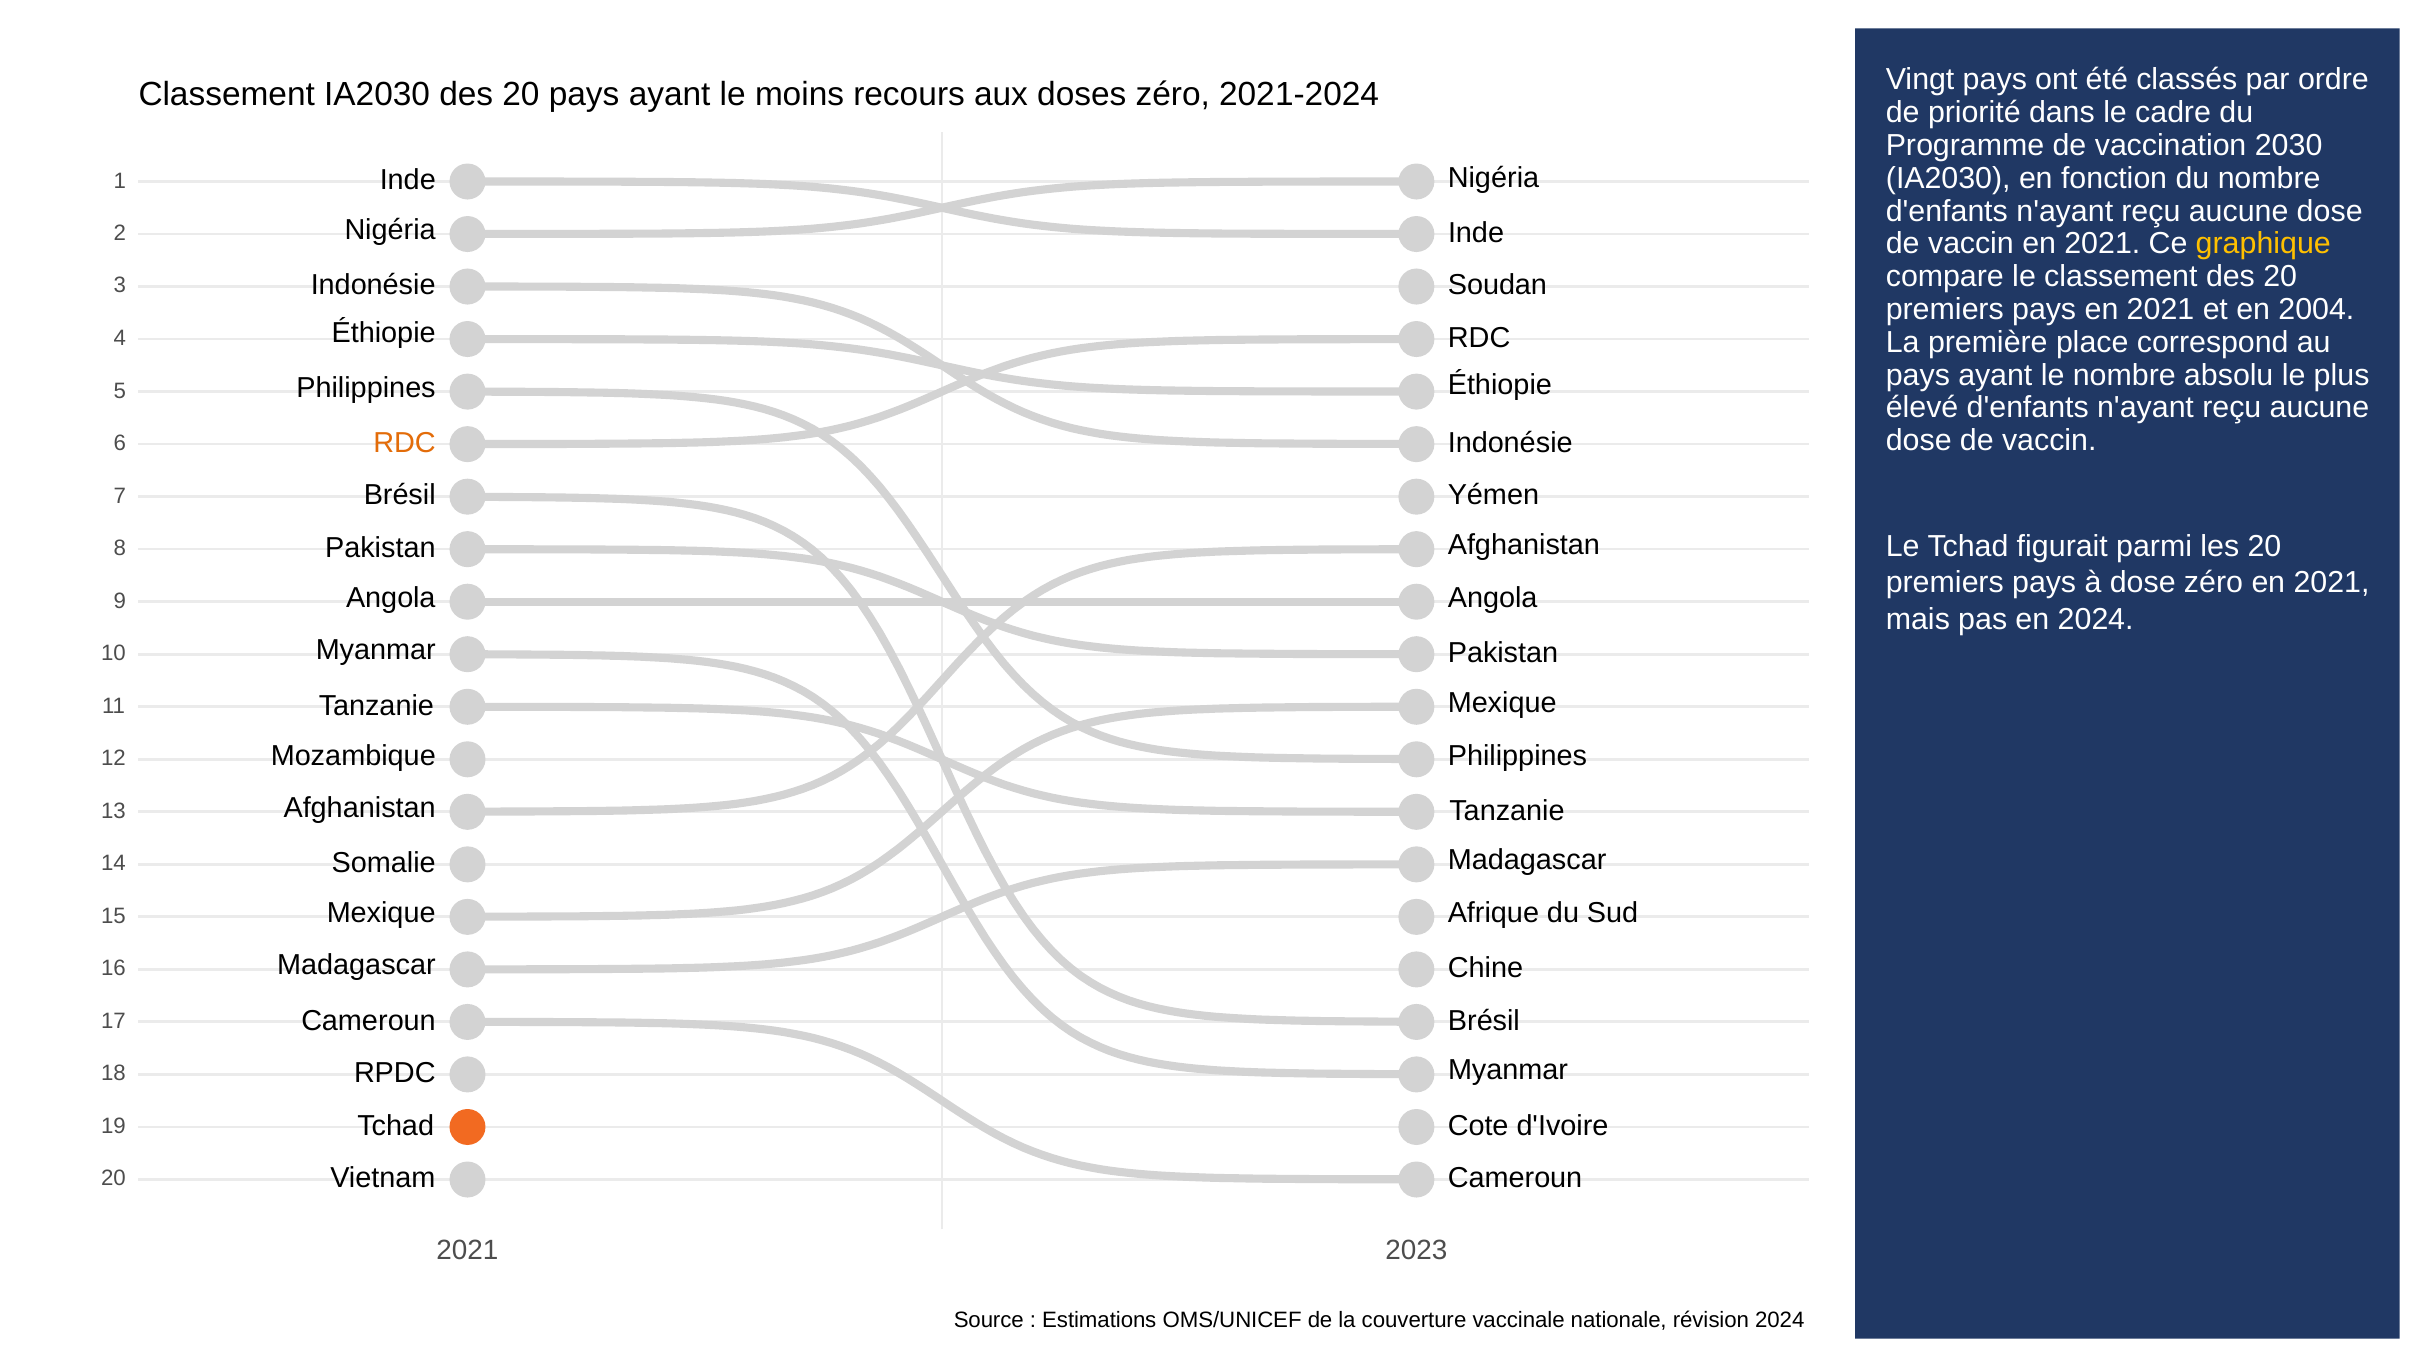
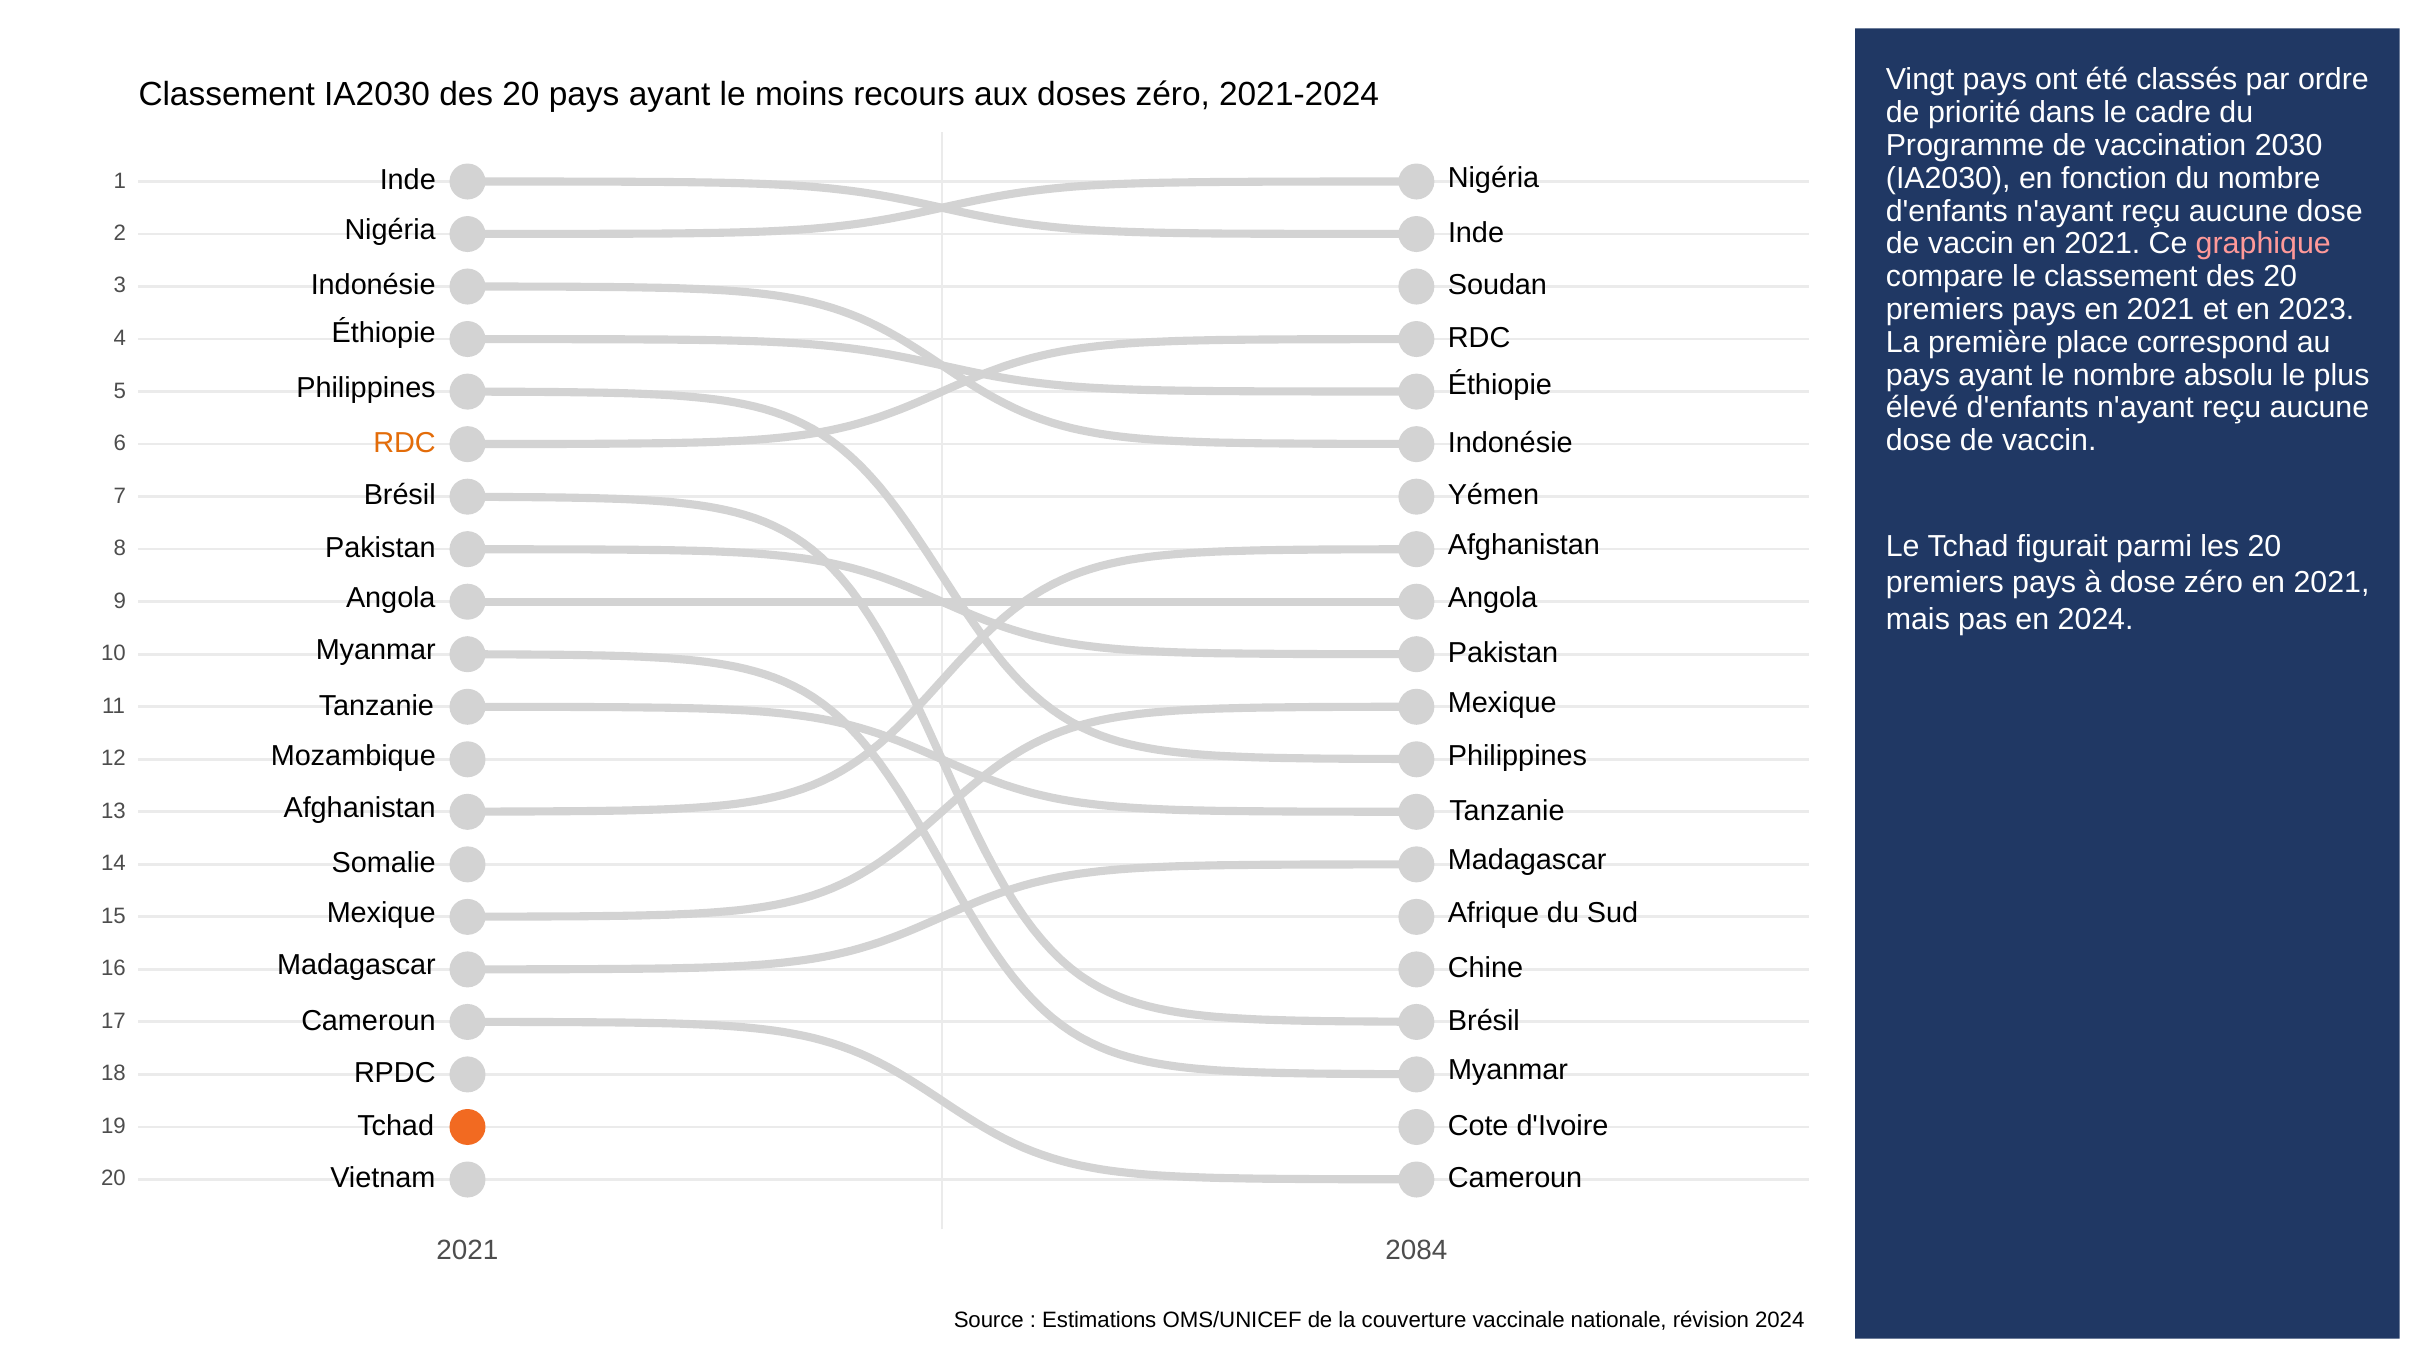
graphique colour: yellow -> pink
2004: 2004 -> 2023
2023: 2023 -> 2084
